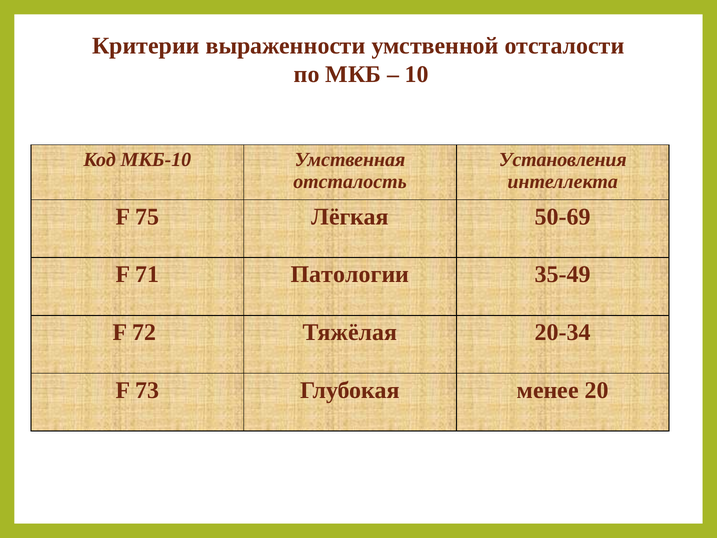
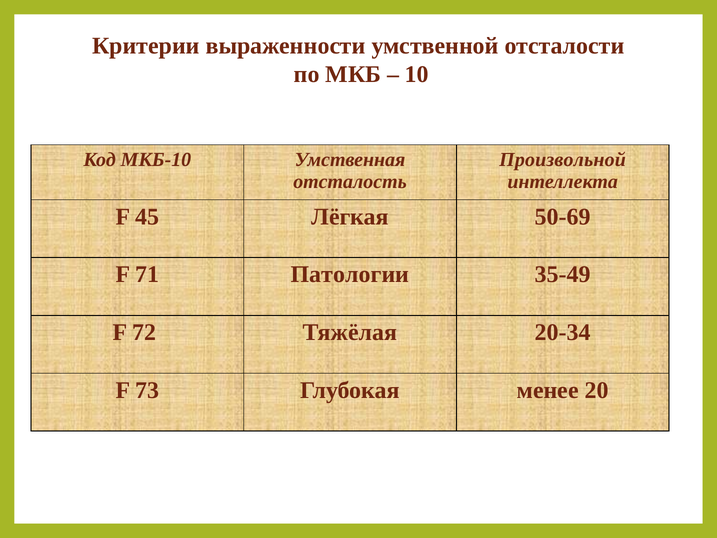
Установления: Установления -> Произвольной
75: 75 -> 45
